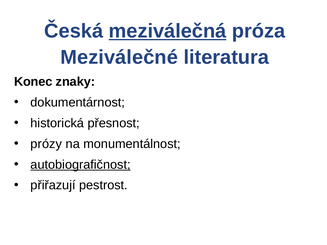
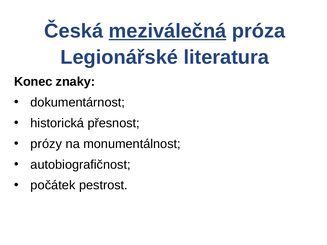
Meziválečné: Meziválečné -> Legionářské
autobiografičnost underline: present -> none
přiřazují: přiřazují -> počátek
